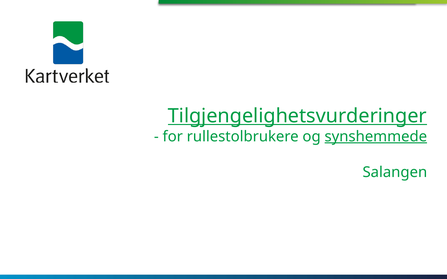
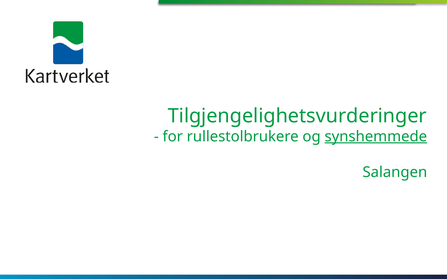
Tilgjengelighetsvurderinger underline: present -> none
